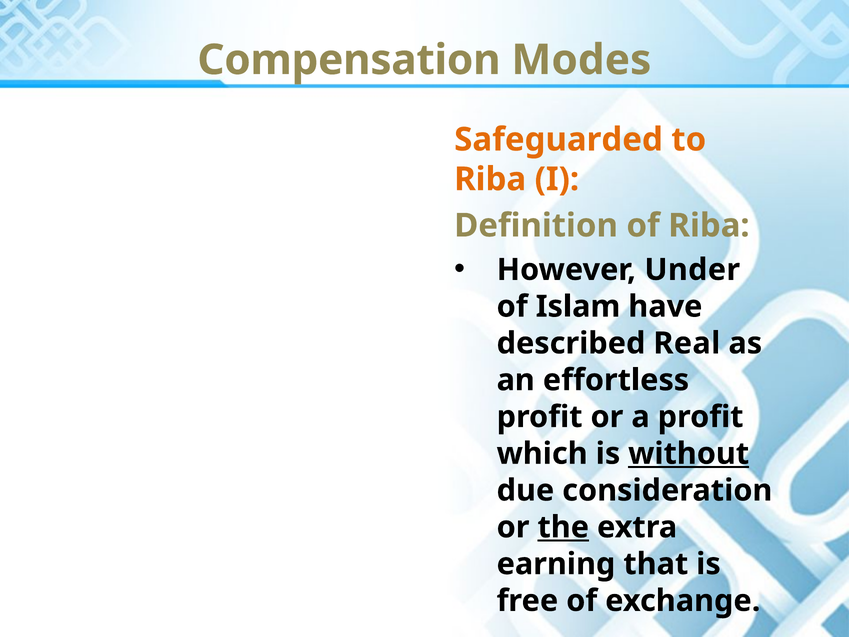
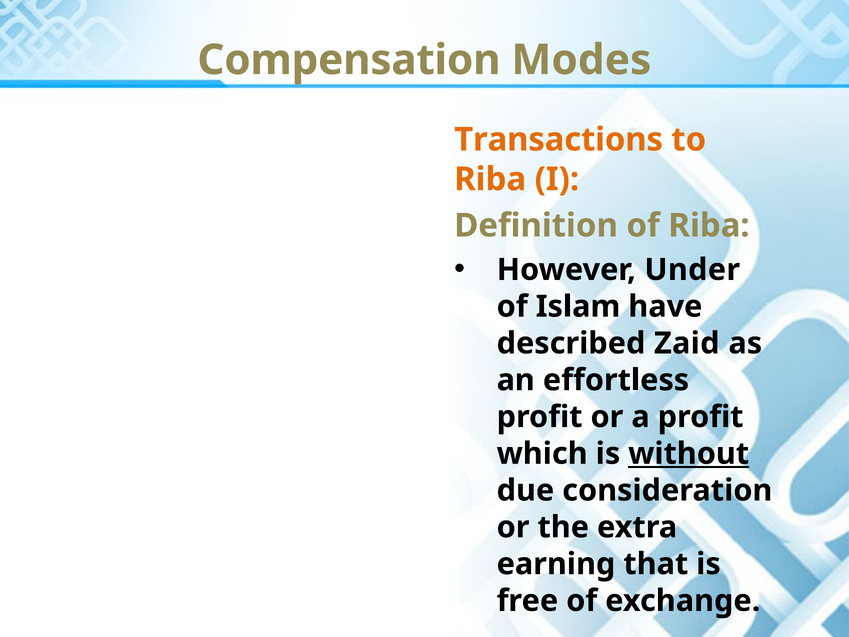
Safeguarded: Safeguarded -> Transactions
Real: Real -> Zaid
the underline: present -> none
